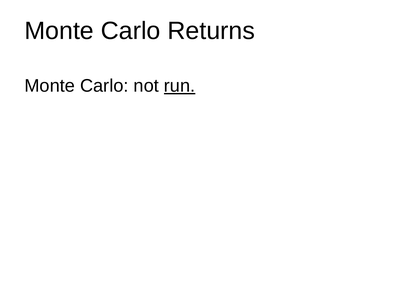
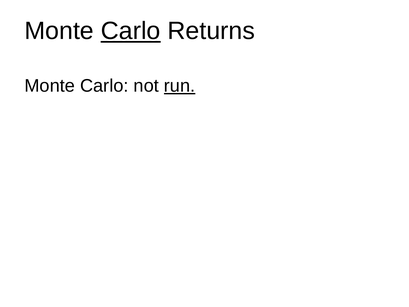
Carlo at (131, 31) underline: none -> present
